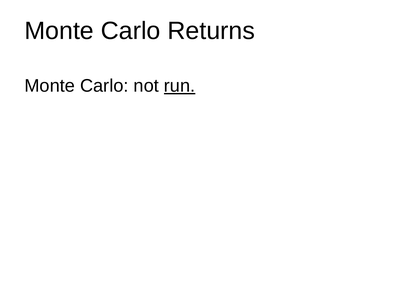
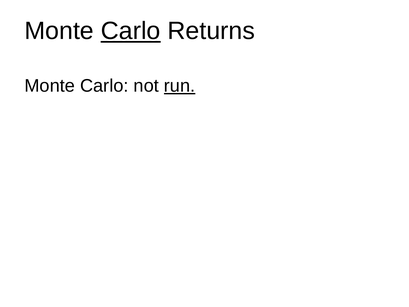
Carlo at (131, 31) underline: none -> present
